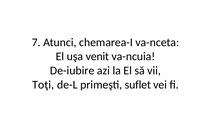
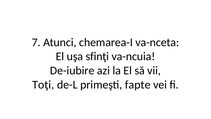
venit: venit -> sfinţi
suflet: suflet -> fapte
